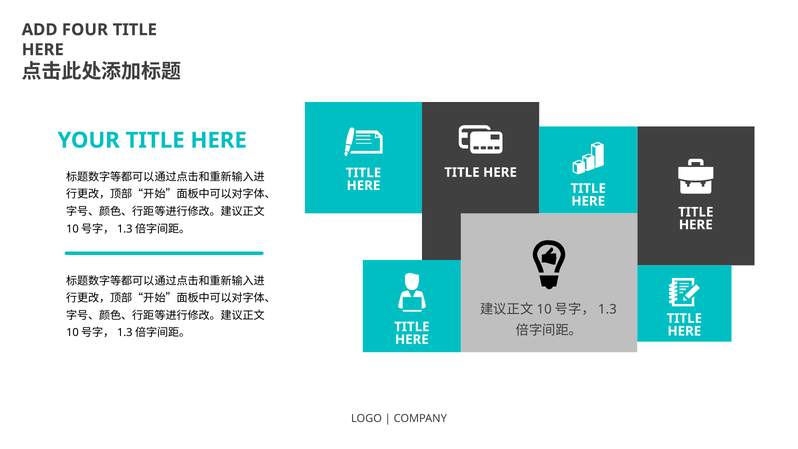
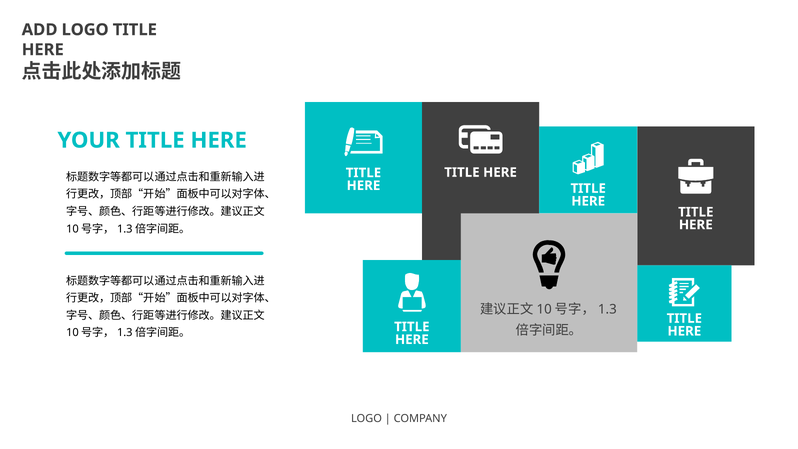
ADD FOUR: FOUR -> LOGO
